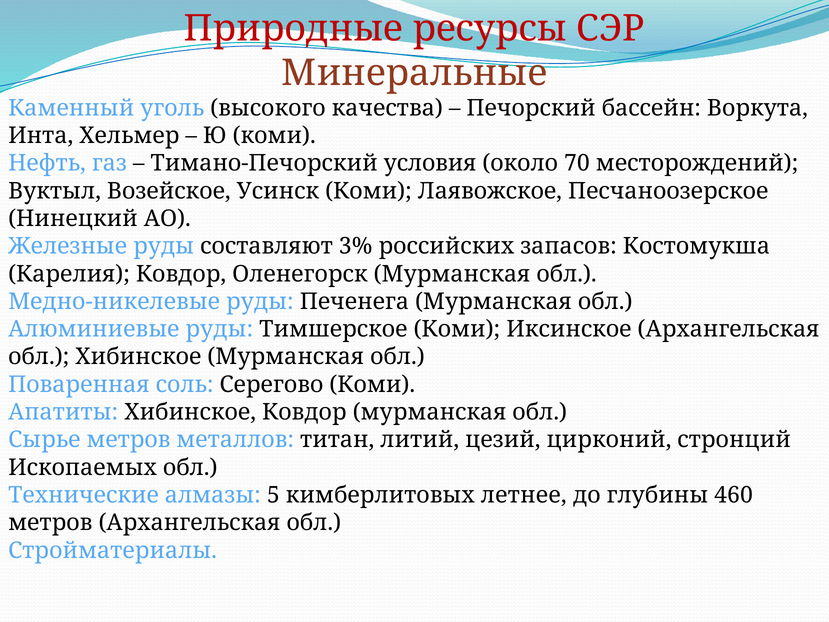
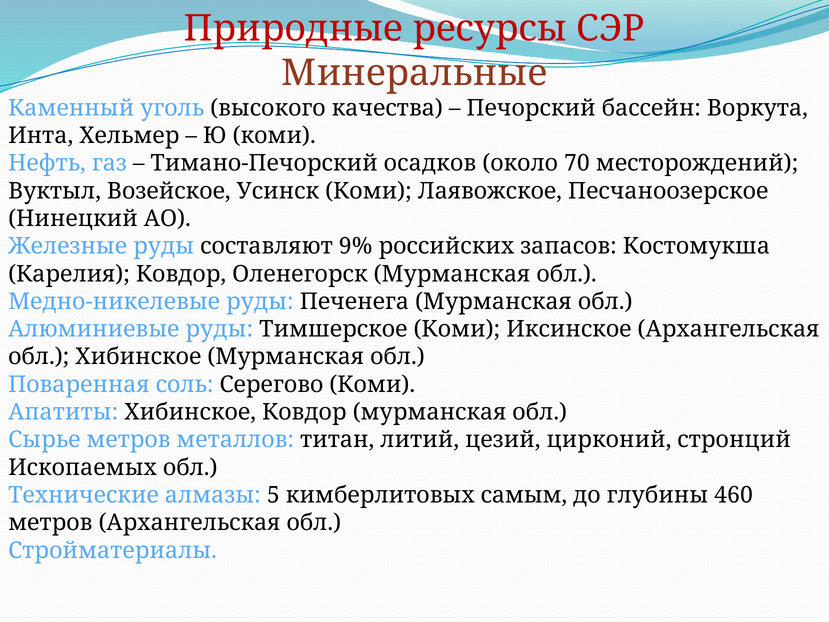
условия: условия -> осадков
3%: 3% -> 9%
летнее: летнее -> самым
